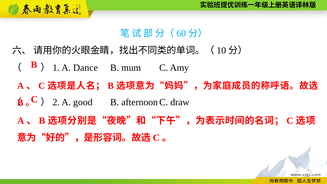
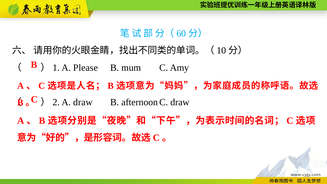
Dance: Dance -> Please
A good: good -> draw
